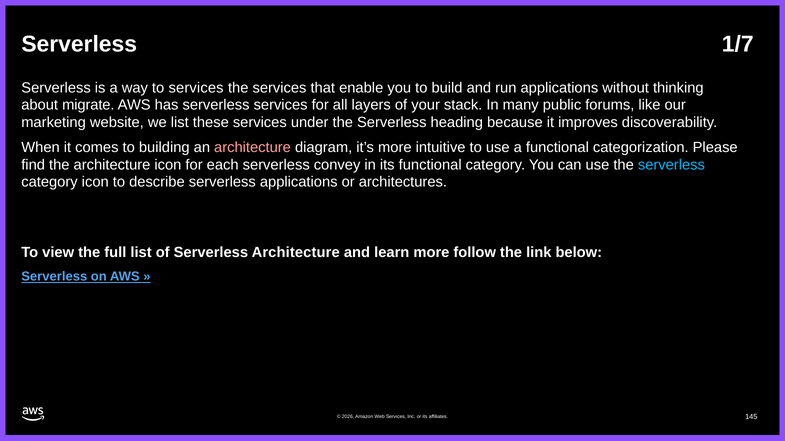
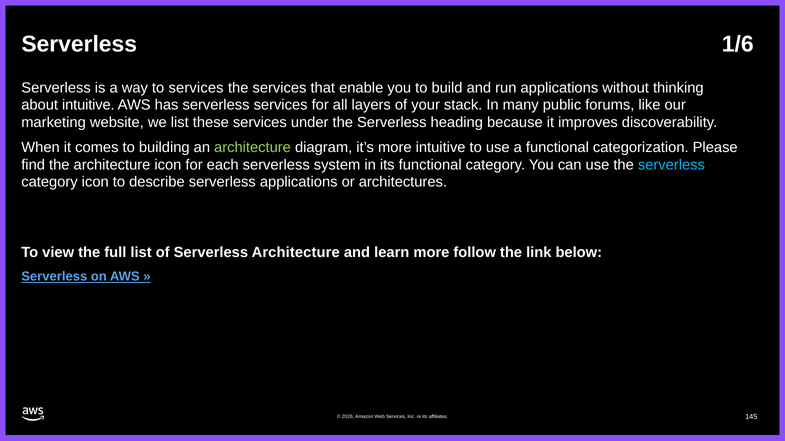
1/7: 1/7 -> 1/6
about migrate: migrate -> intuitive
architecture at (253, 148) colour: pink -> light green
convey: convey -> system
